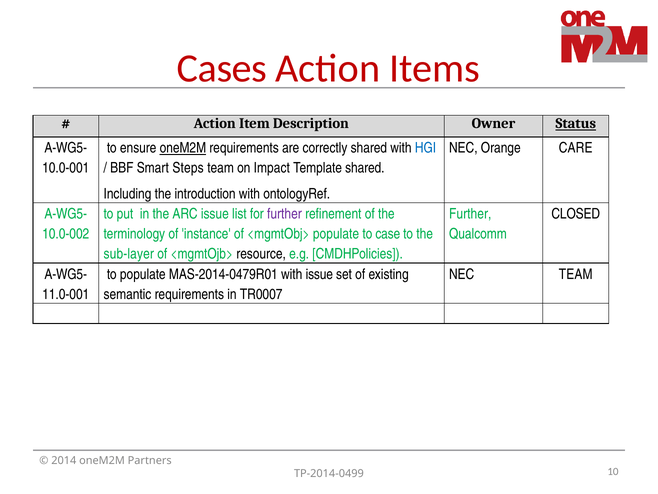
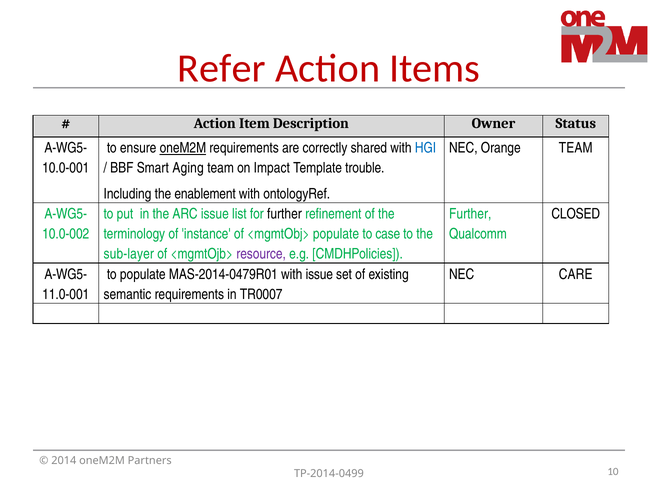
Cases: Cases -> Refer
Status underline: present -> none
Orange CARE: CARE -> TEAM
Steps: Steps -> Aging
Template shared: shared -> trouble
introduction: introduction -> enablement
further at (284, 214) colour: purple -> black
resource colour: black -> purple
NEC TEAM: TEAM -> CARE
